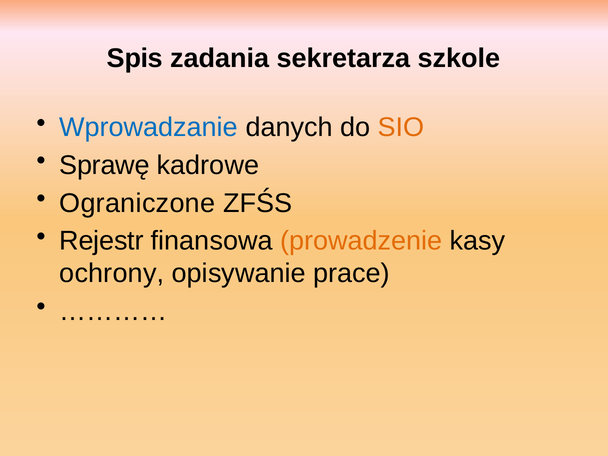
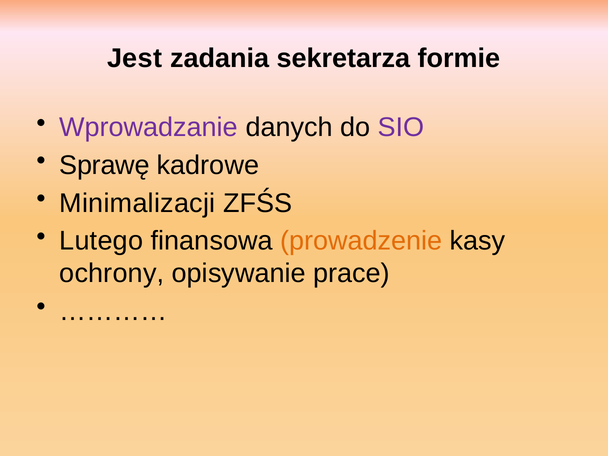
Spis: Spis -> Jest
szkole: szkole -> formie
Wprowadzanie colour: blue -> purple
SIO colour: orange -> purple
Ograniczone: Ograniczone -> Minimalizacji
Rejestr: Rejestr -> Lutego
